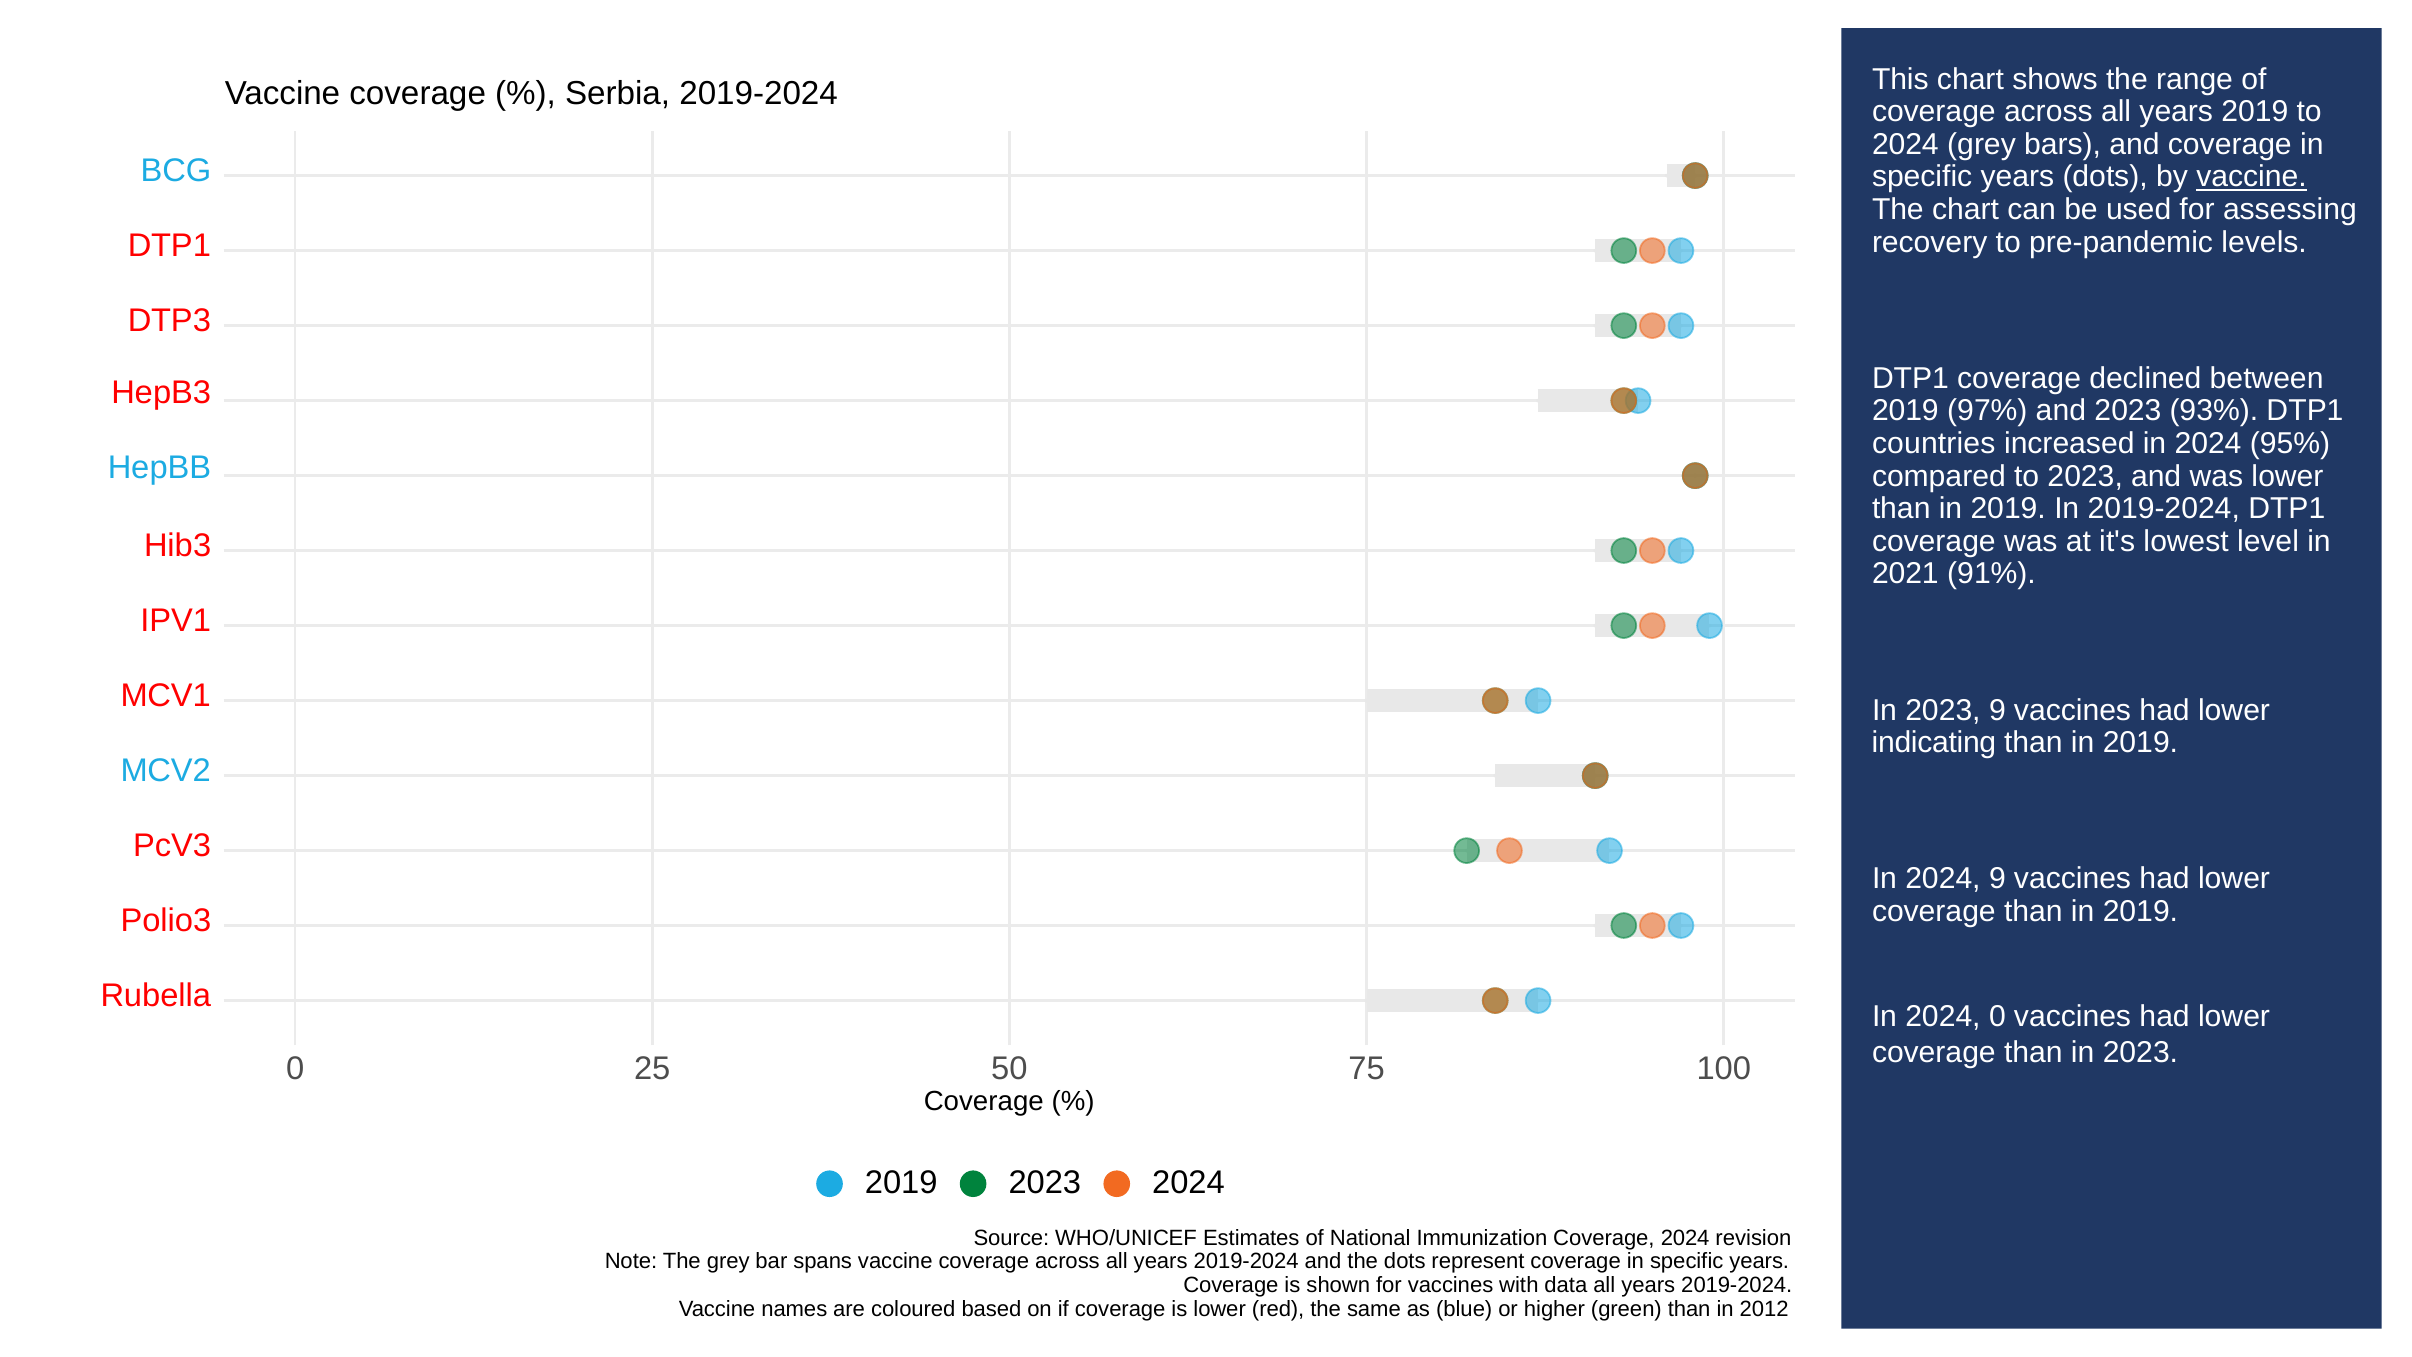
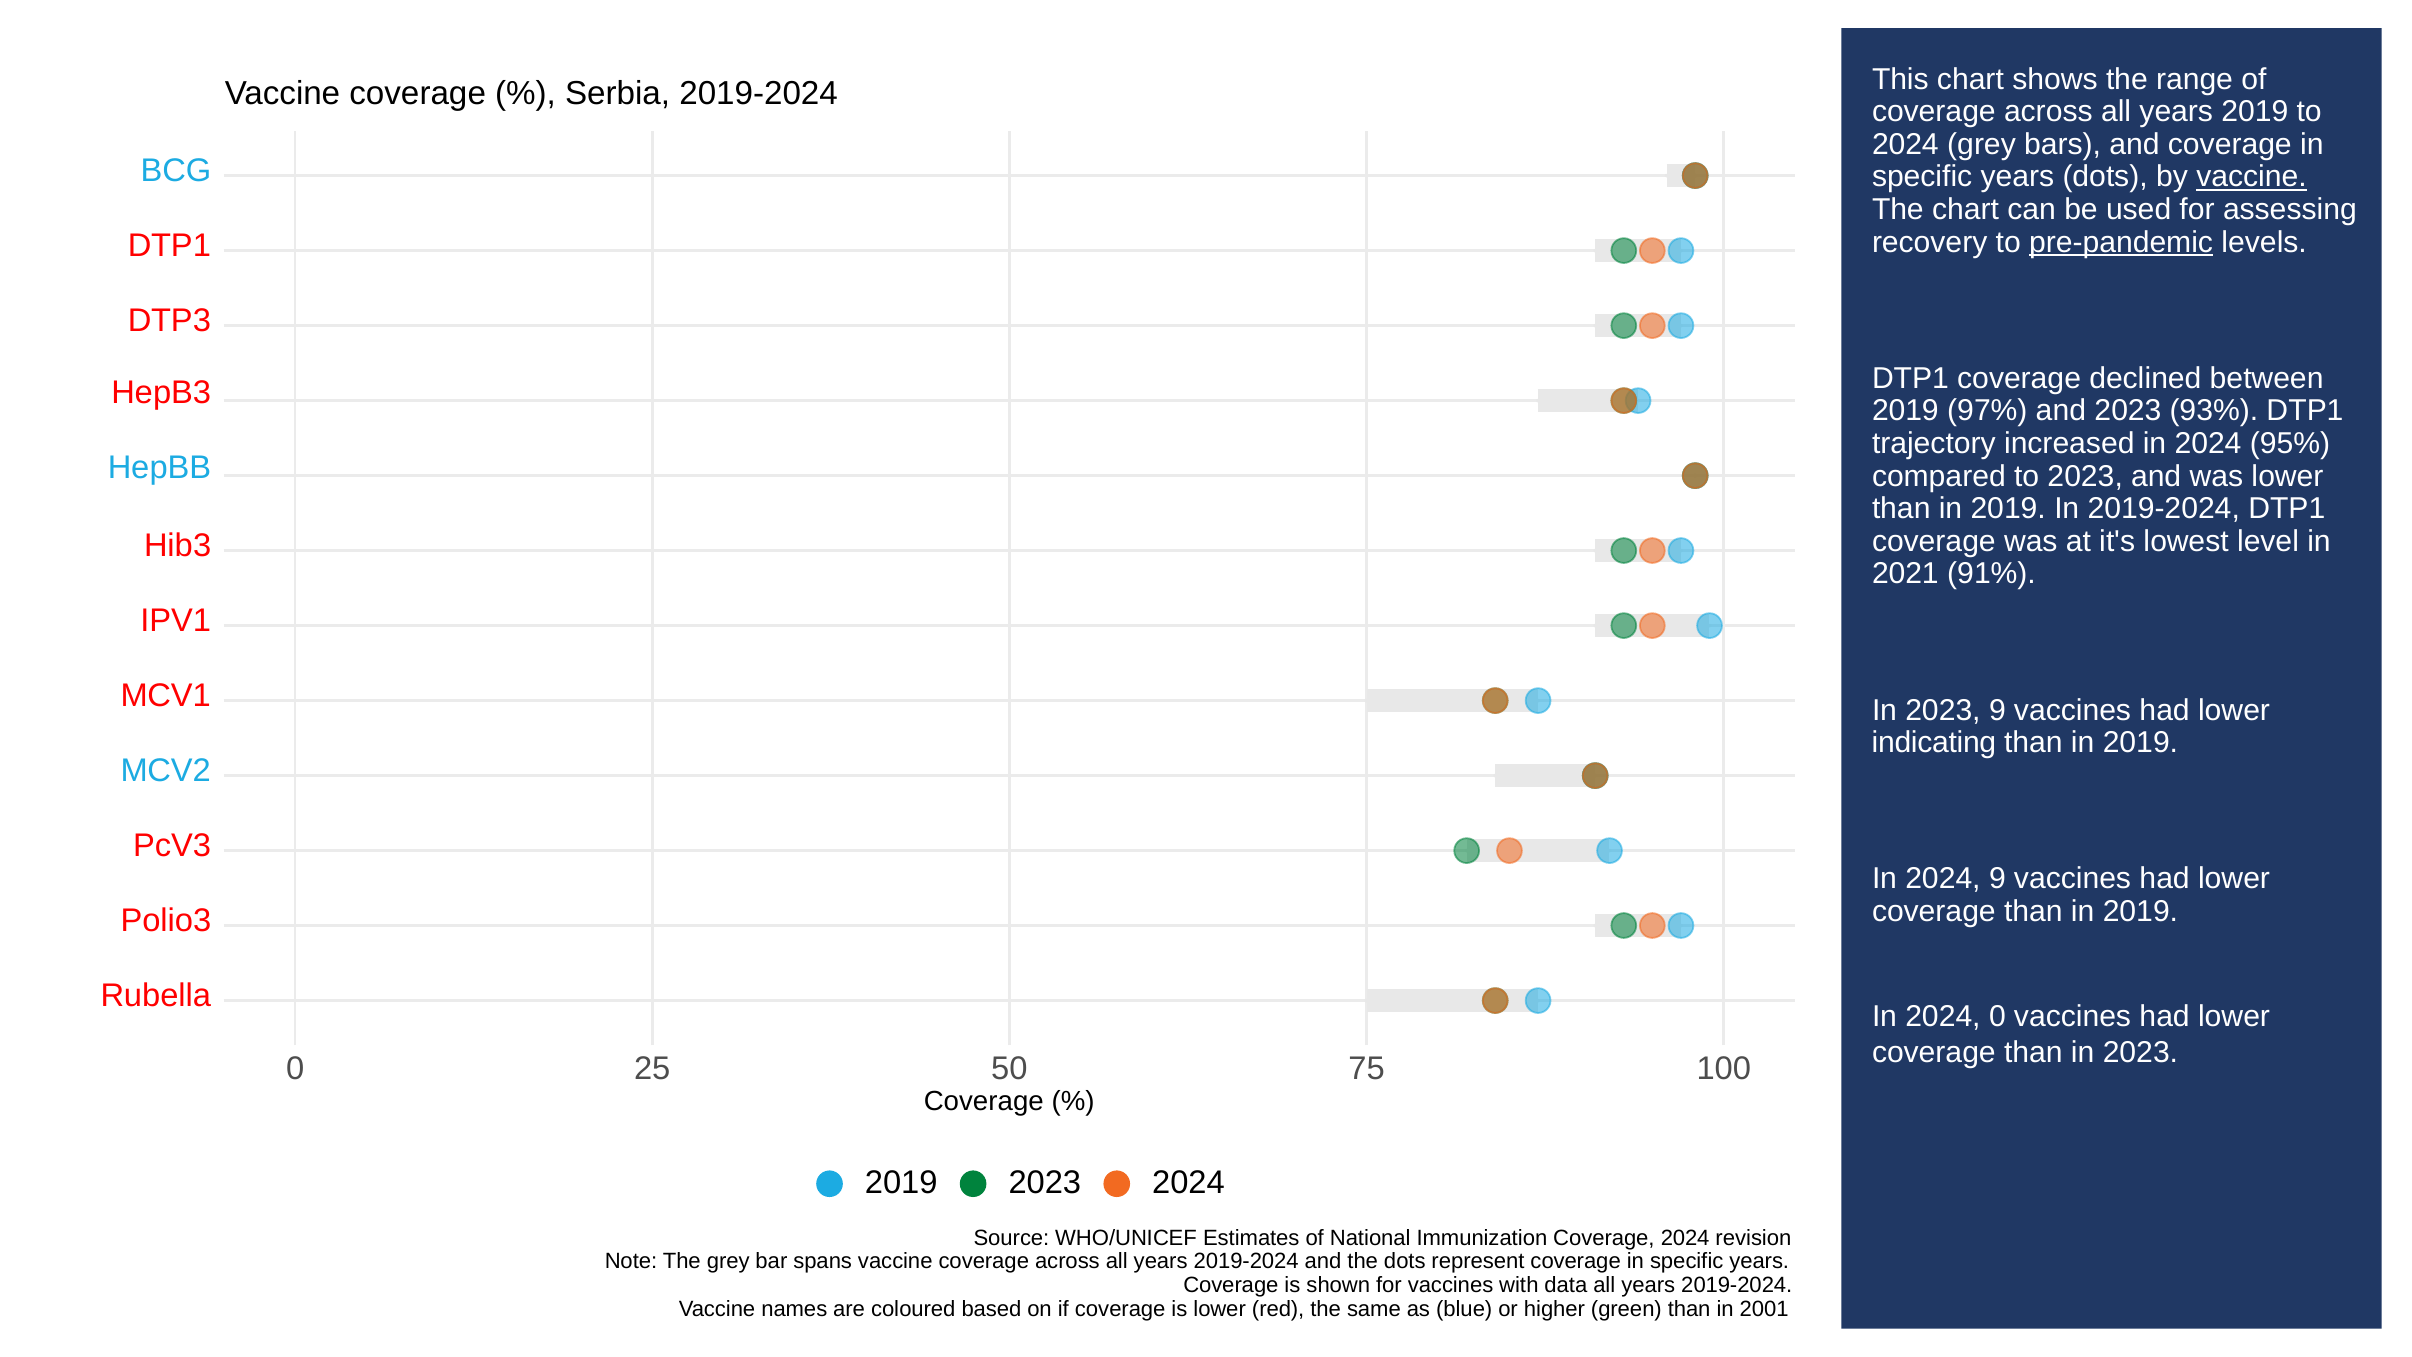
pre-pandemic underline: none -> present
countries: countries -> trajectory
2012: 2012 -> 2001
